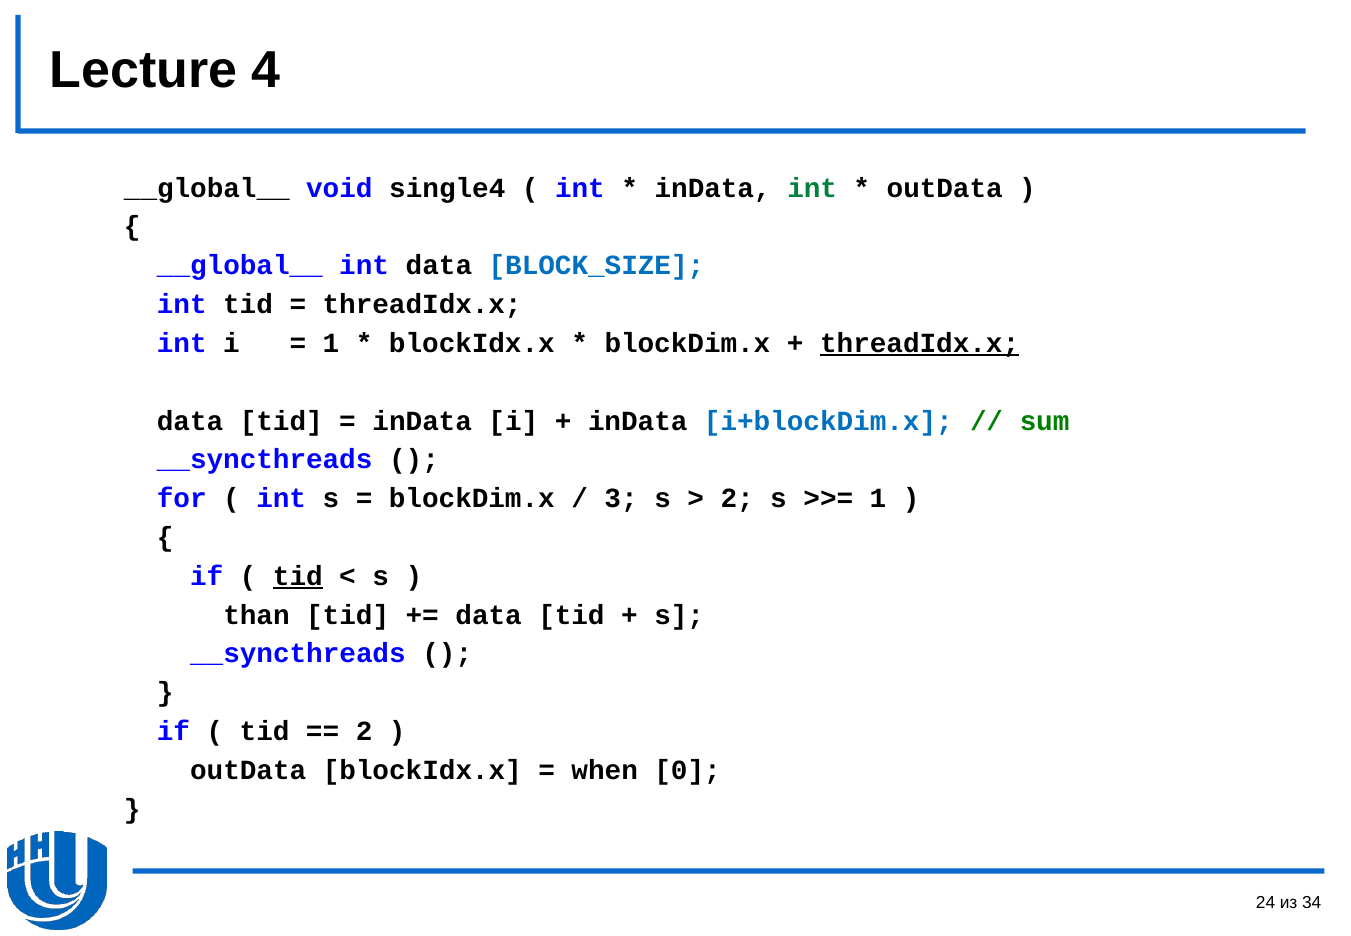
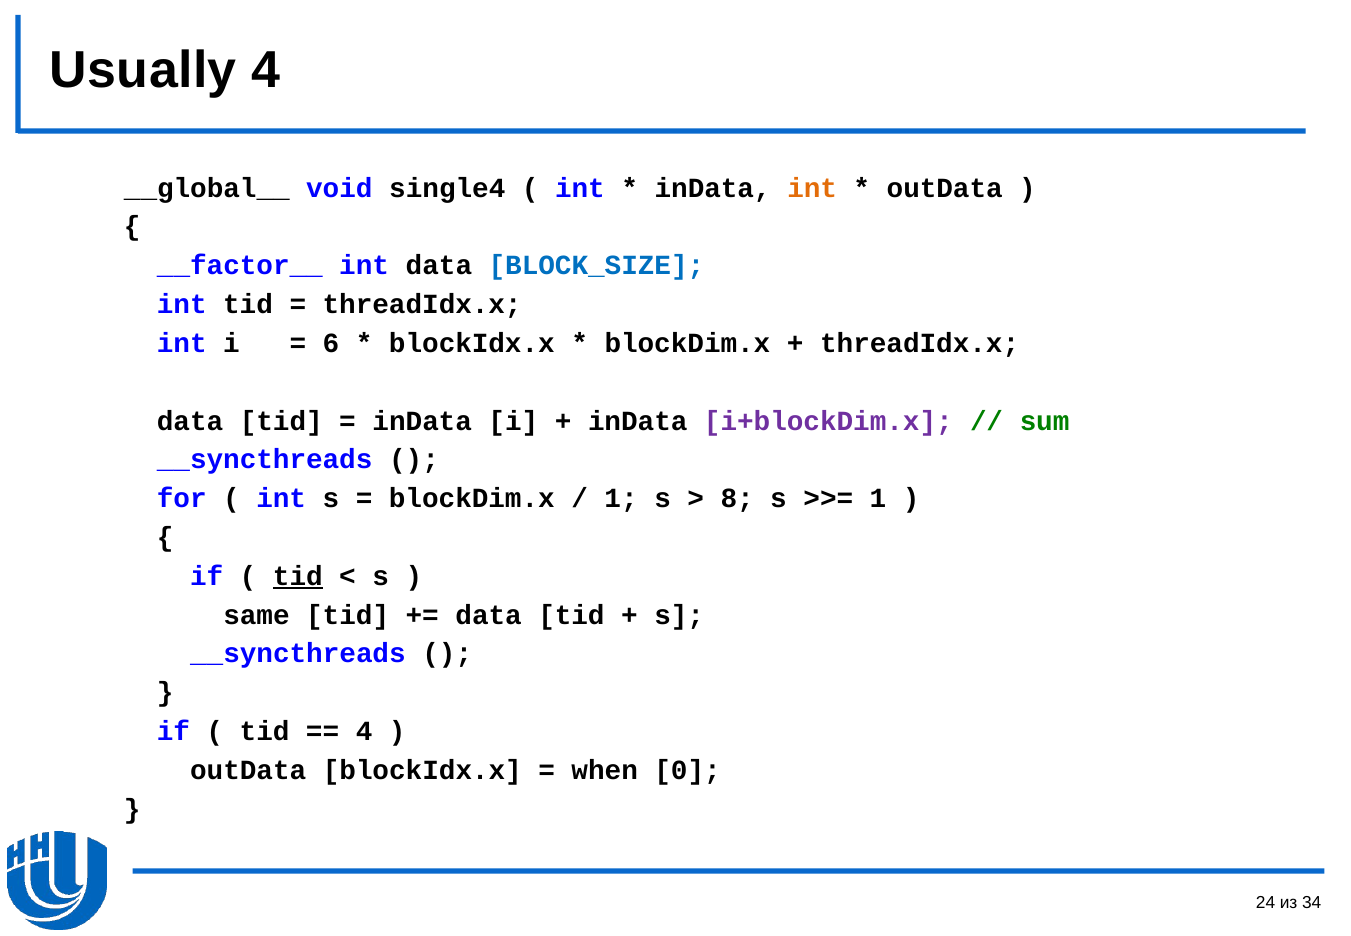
Lecture: Lecture -> Usually
int at (812, 188) colour: green -> orange
__global__ at (240, 266): __global__ -> __factor__
1 at (331, 343): 1 -> 6
threadIdx.x at (920, 343) underline: present -> none
i+blockDim.x colour: blue -> purple
3 at (621, 498): 3 -> 1
2 at (737, 498): 2 -> 8
than: than -> same
2 at (364, 731): 2 -> 4
